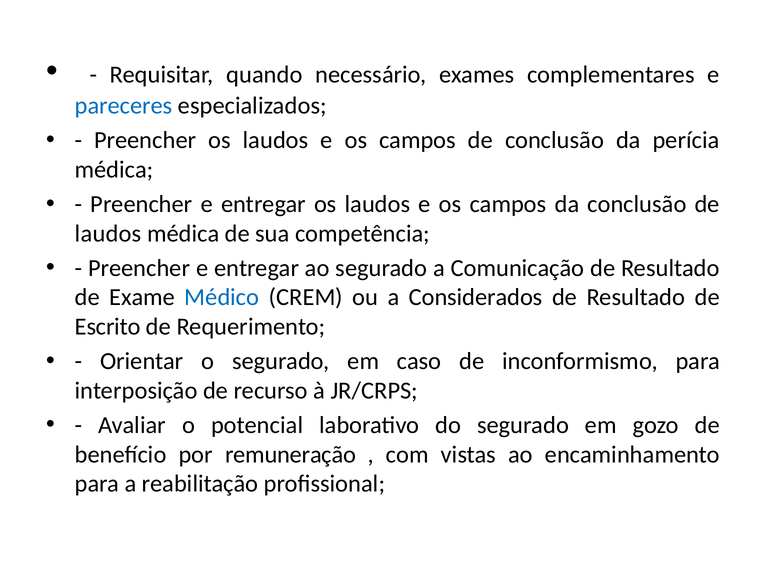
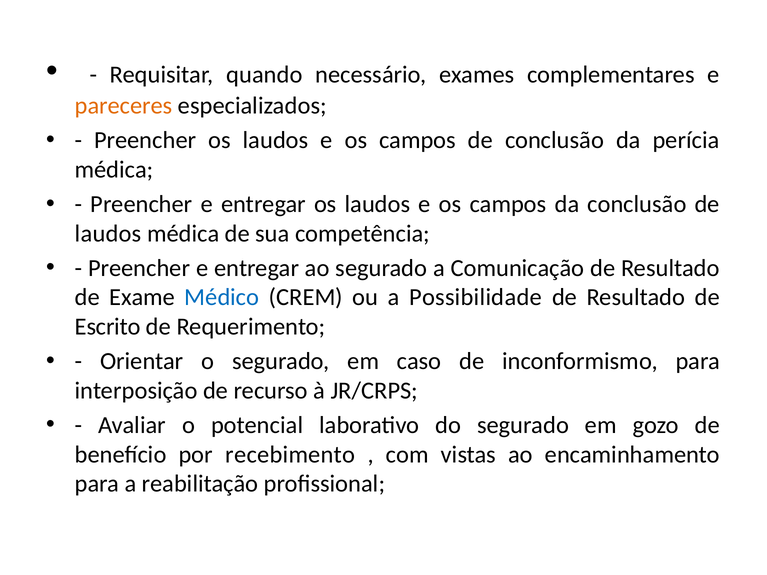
pareceres colour: blue -> orange
Considerados: Considerados -> Possibilidade
remuneração: remuneração -> recebimento
